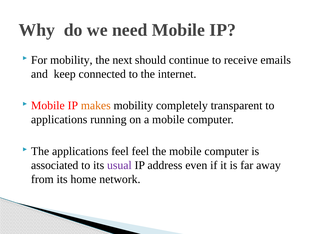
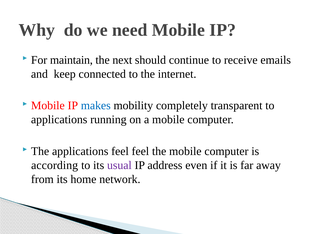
For mobility: mobility -> maintain
makes colour: orange -> blue
associated: associated -> according
